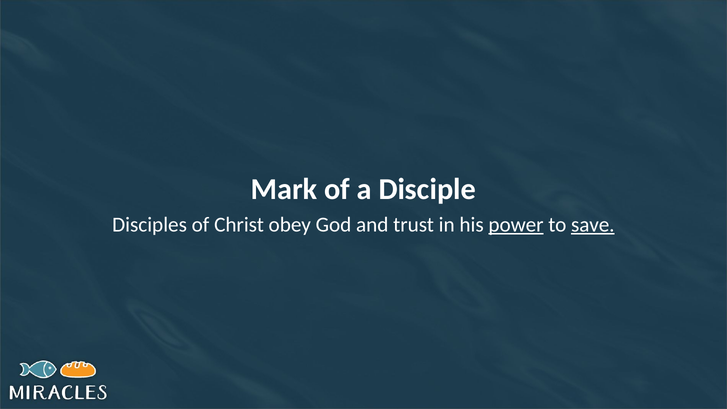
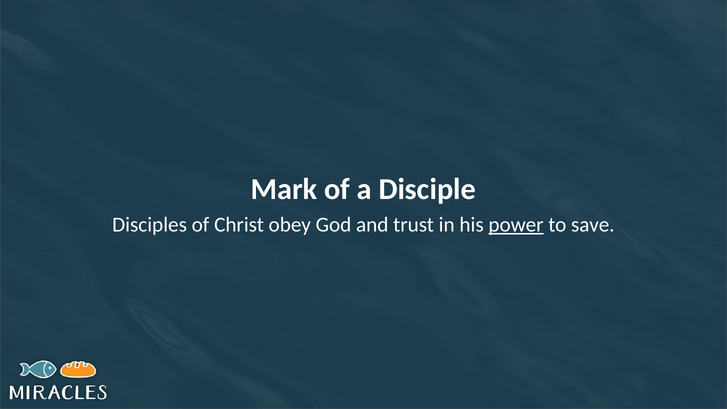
save underline: present -> none
